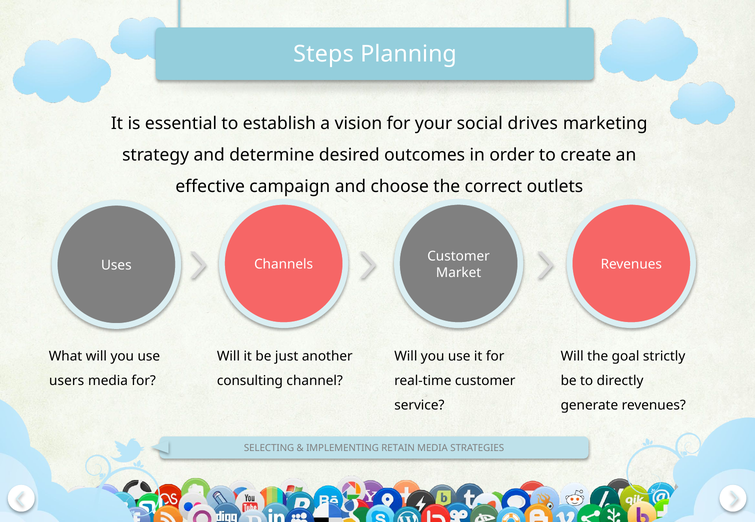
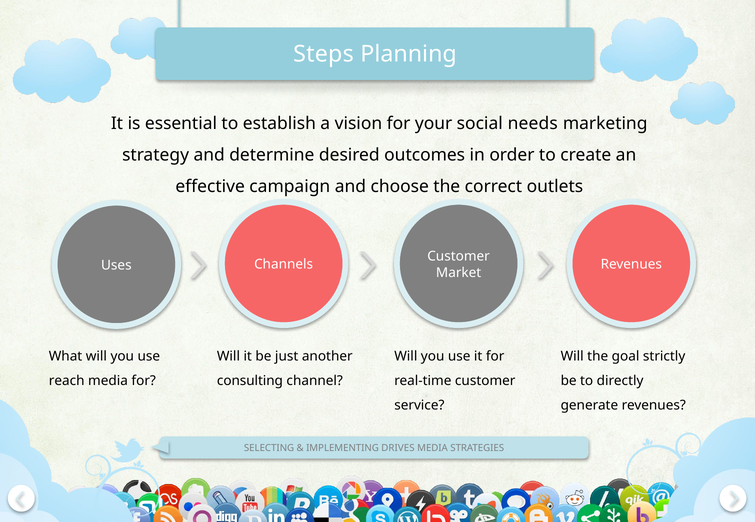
drives: drives -> needs
users: users -> reach
RETAIN: RETAIN -> DRIVES
